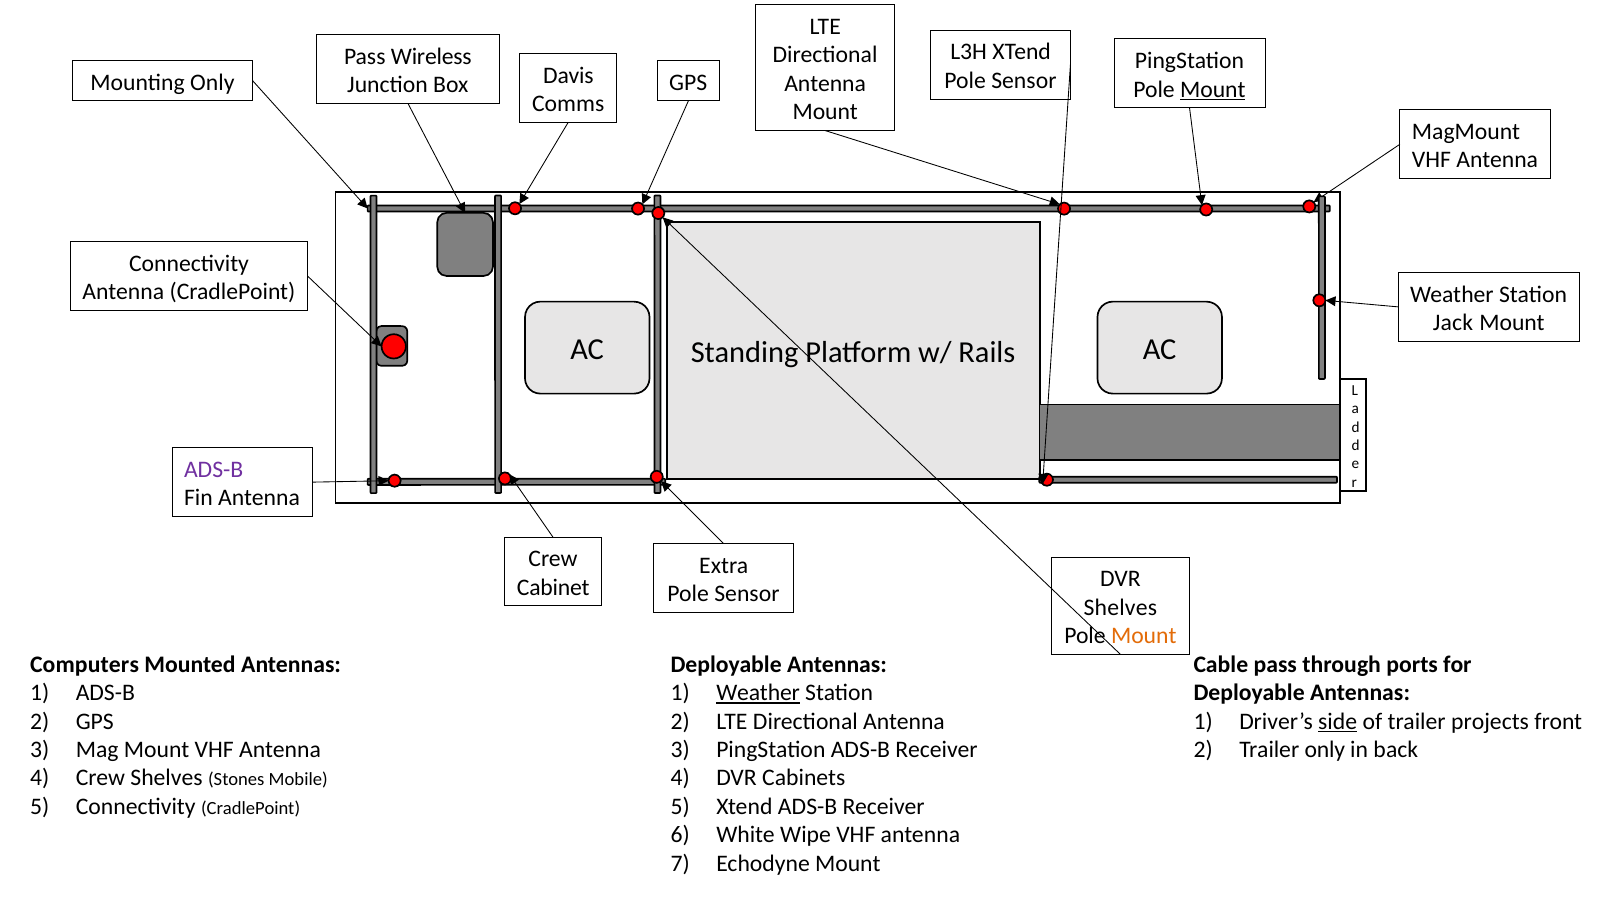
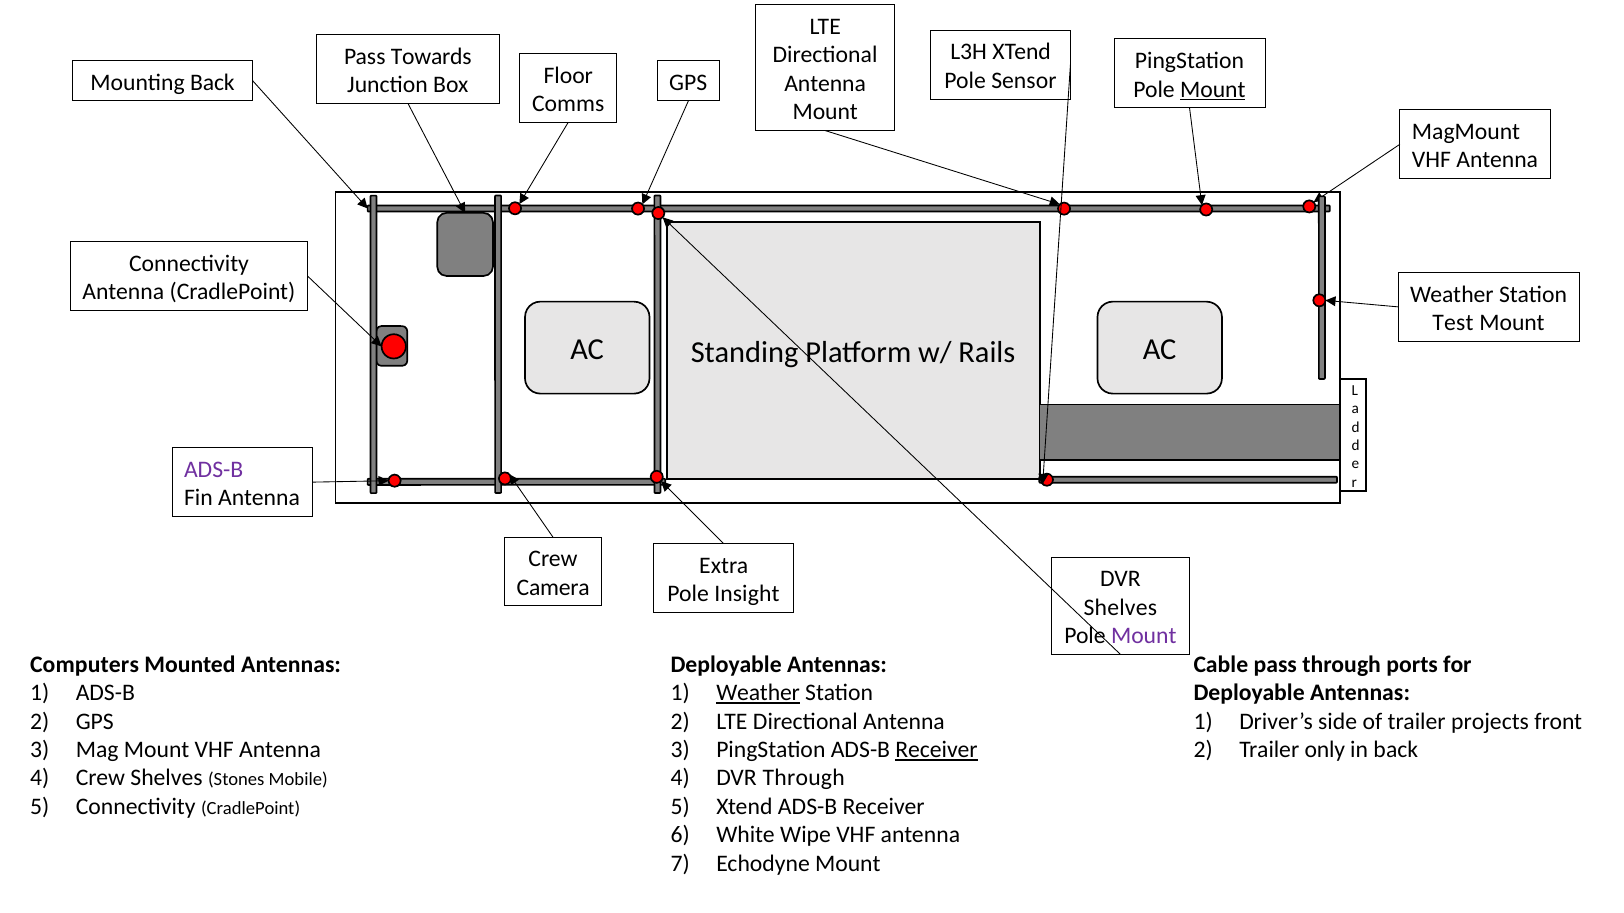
Wireless: Wireless -> Towards
Davis: Davis -> Floor
Mounting Only: Only -> Back
Jack: Jack -> Test
Cabinet: Cabinet -> Camera
Sensor at (747, 594): Sensor -> Insight
Mount at (1144, 636) colour: orange -> purple
side underline: present -> none
Receiver at (937, 750) underline: none -> present
DVR Cabinets: Cabinets -> Through
